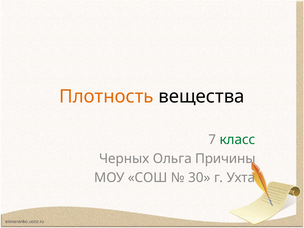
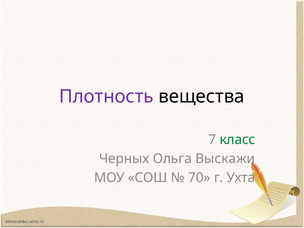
Плотность colour: orange -> purple
Причины: Причины -> Выскажи
30: 30 -> 70
